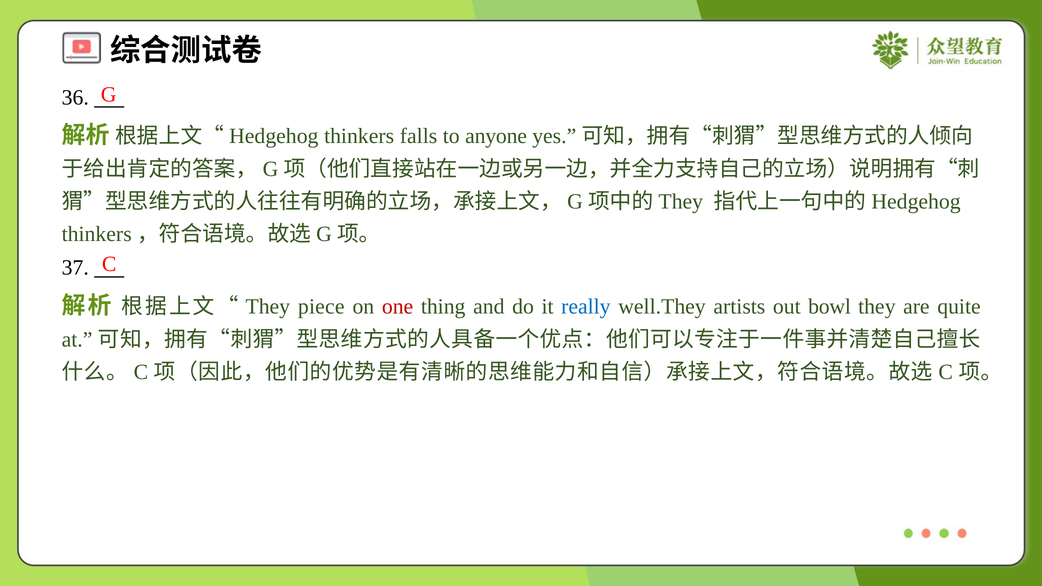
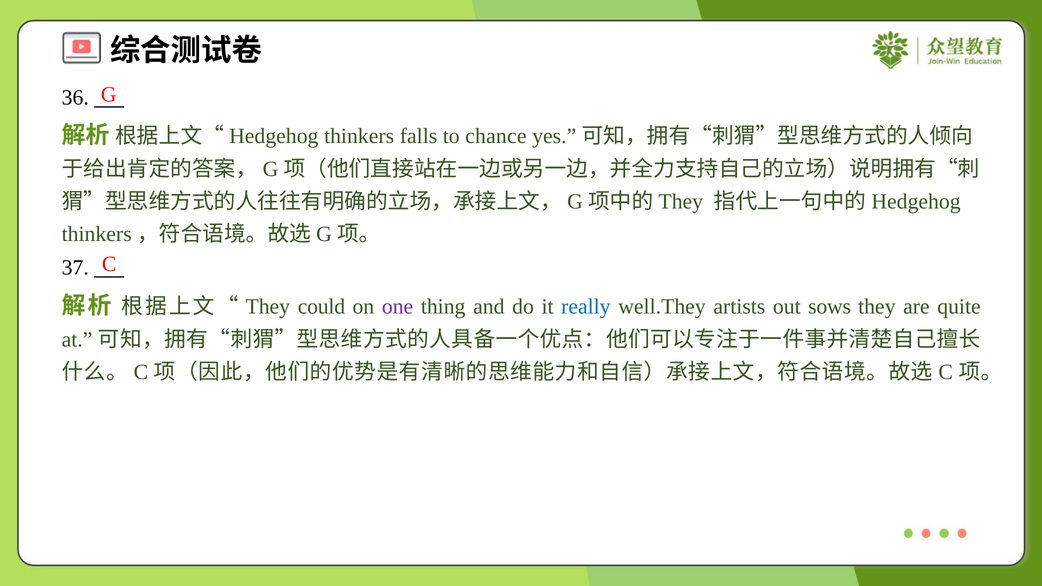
anyone: anyone -> chance
piece: piece -> could
one colour: red -> purple
bowl: bowl -> sows
